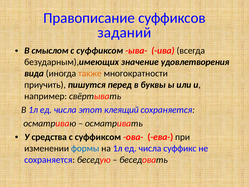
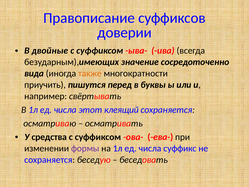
заданий: заданий -> доверии
смыслом: смыслом -> двойные
удовлетворения: удовлетворения -> сосредоточенно
формы colour: blue -> purple
